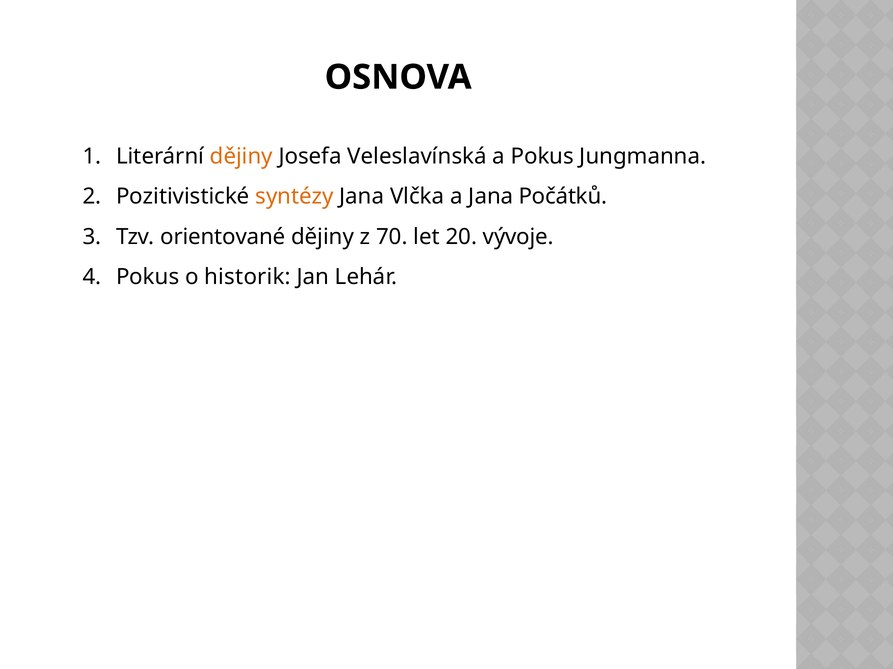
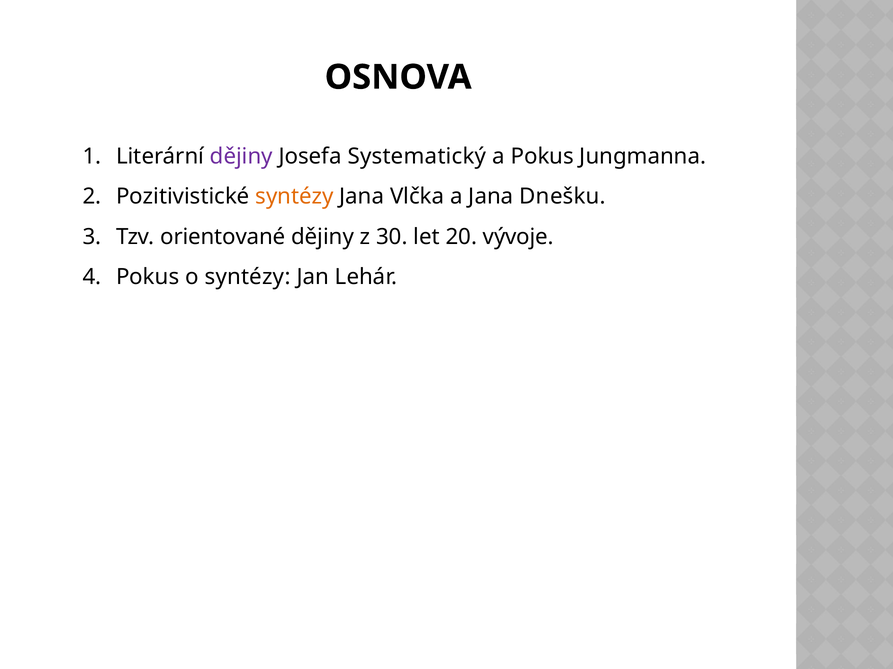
dějiny at (241, 157) colour: orange -> purple
Veleslavínská: Veleslavínská -> Systematický
Počátků: Počátků -> Dnešku
70: 70 -> 30
o historik: historik -> syntézy
